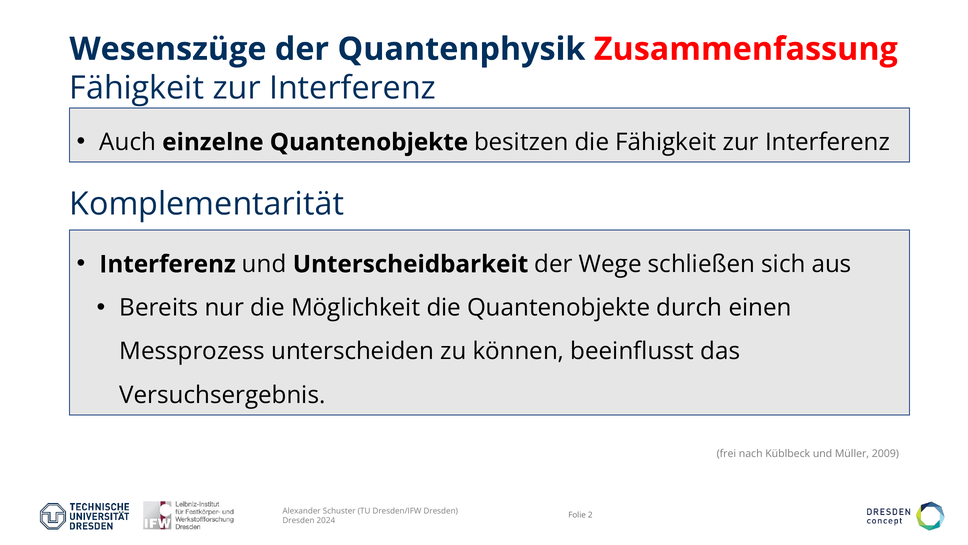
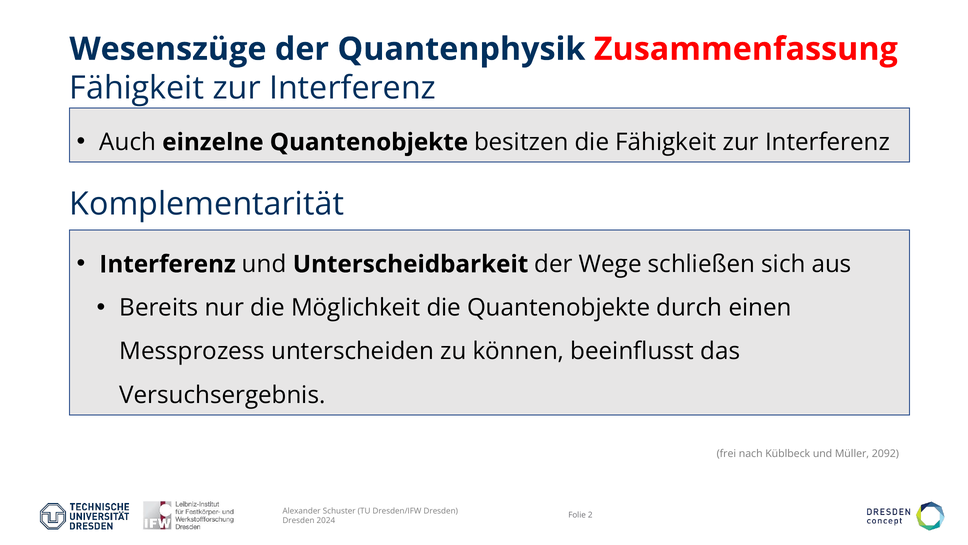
2009: 2009 -> 2092
